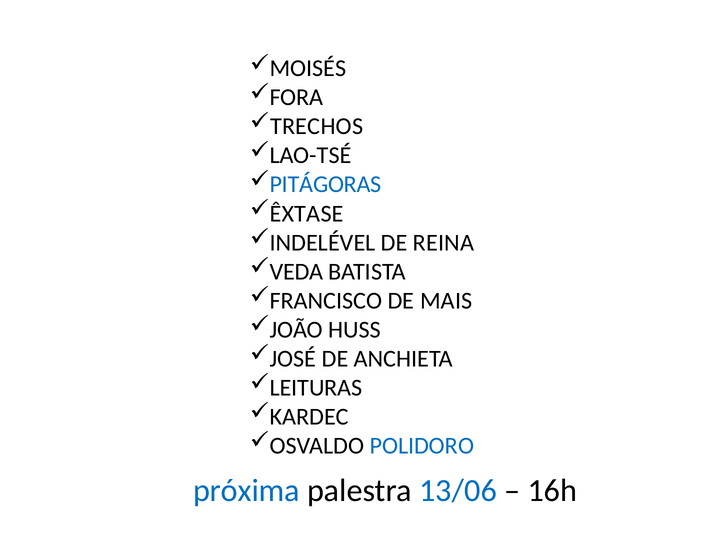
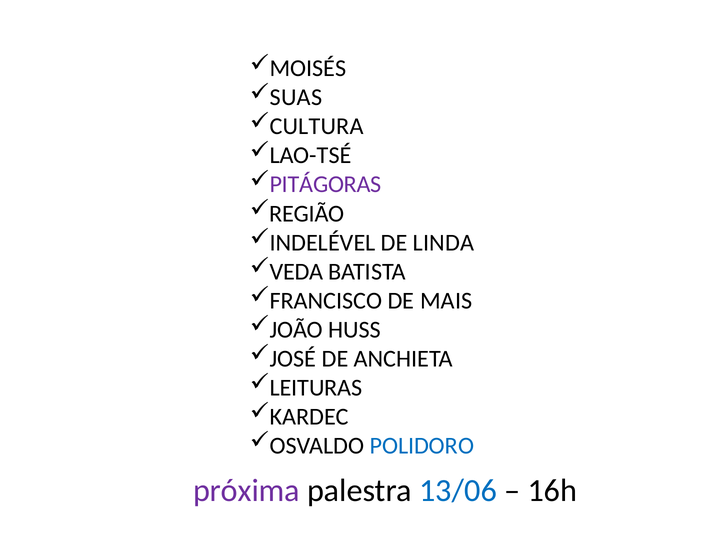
FORA: FORA -> SUAS
TRECHOS: TRECHOS -> CULTURA
PITÁGORAS colour: blue -> purple
ÊXTASE: ÊXTASE -> REGIÃO
REINA: REINA -> LINDA
próxima colour: blue -> purple
